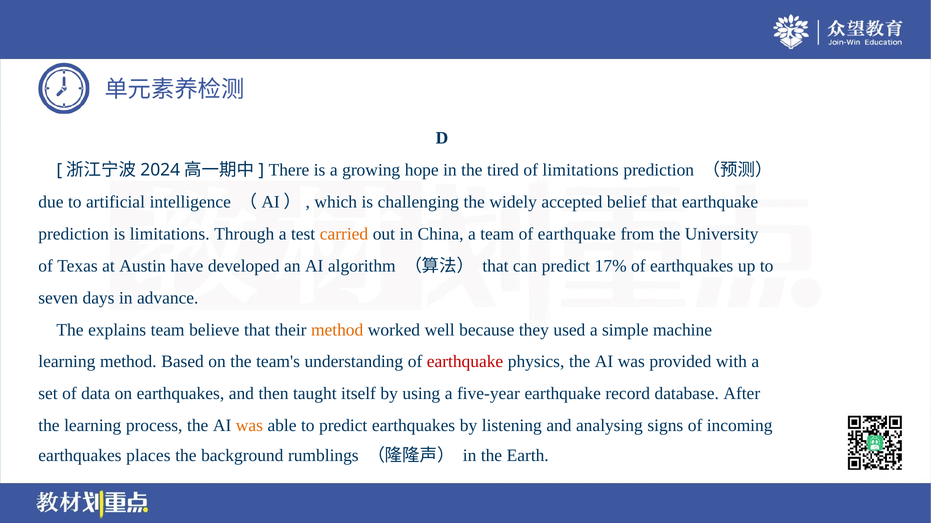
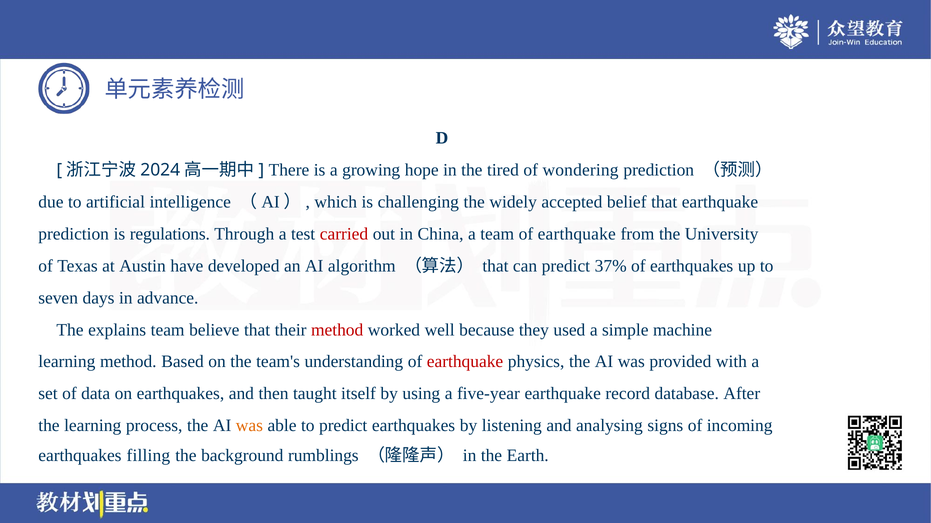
of limitations: limitations -> wondering
is limitations: limitations -> regulations
carried colour: orange -> red
17%: 17% -> 37%
method at (337, 330) colour: orange -> red
places: places -> filling
